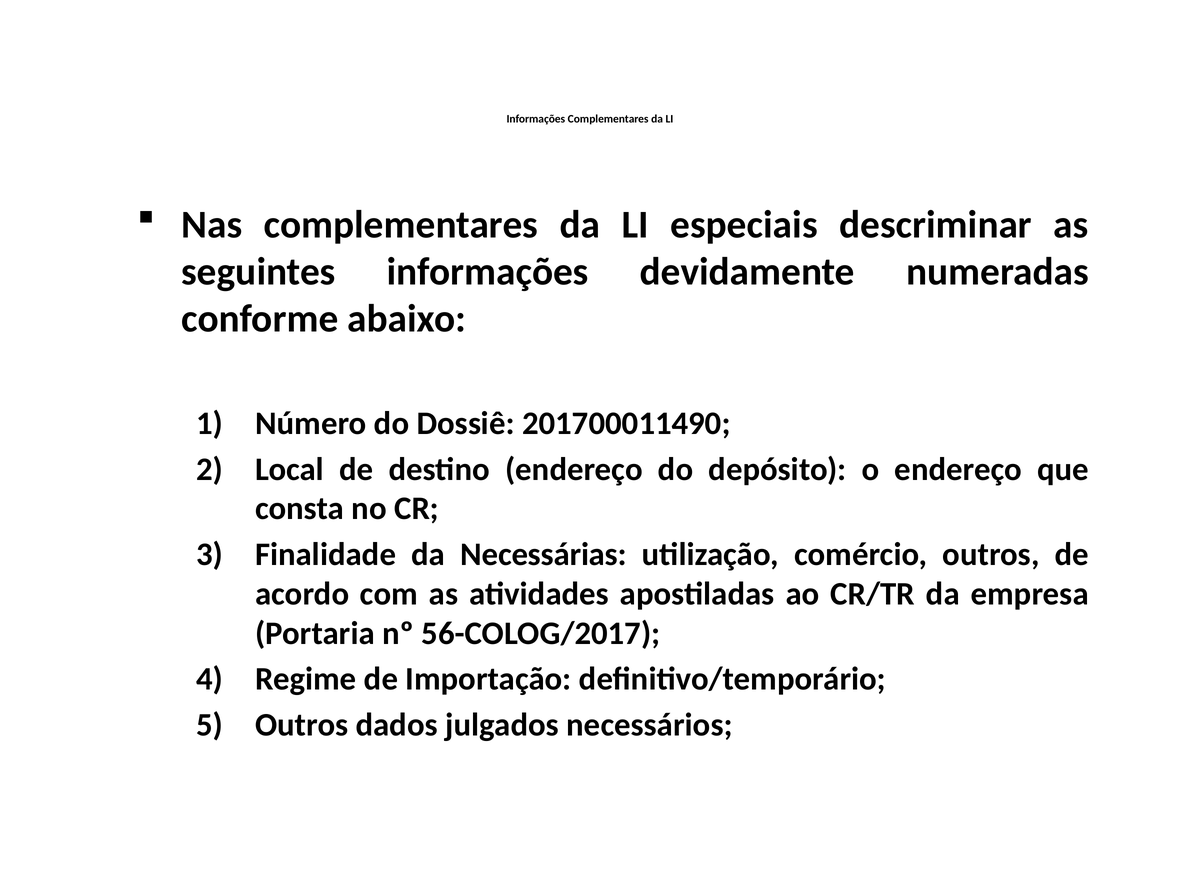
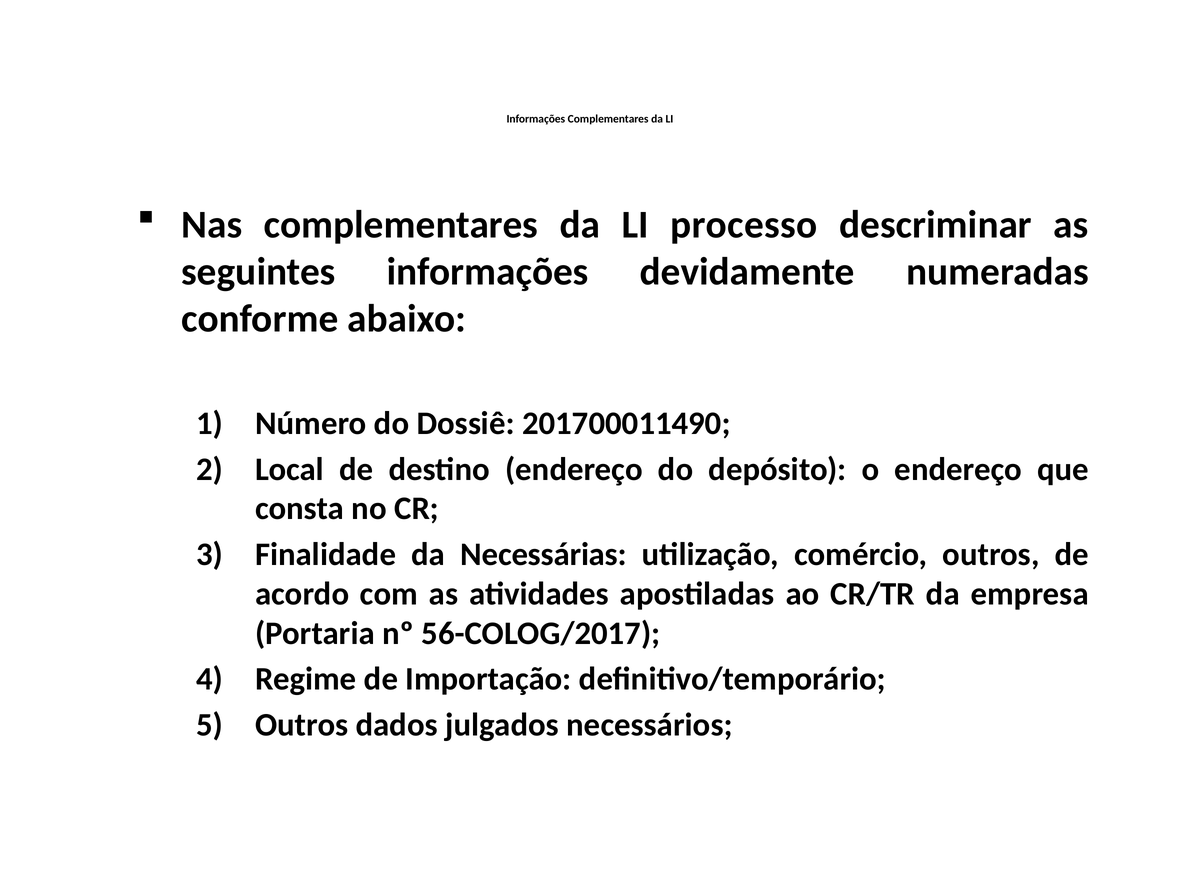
especiais: especiais -> processo
